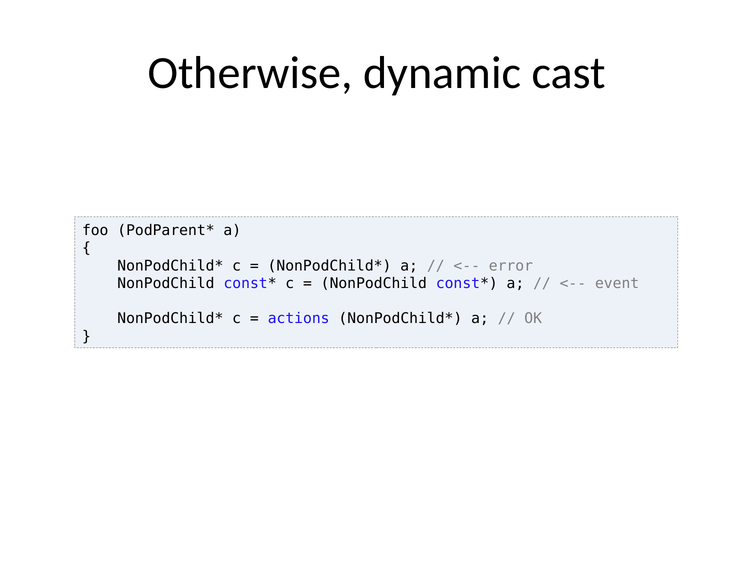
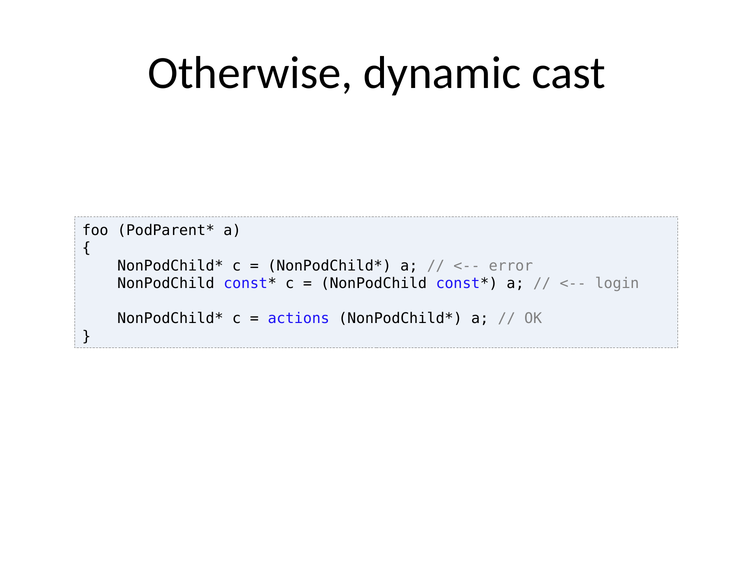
event: event -> login
